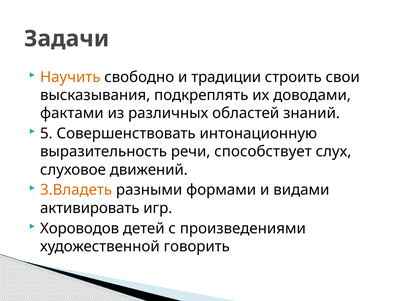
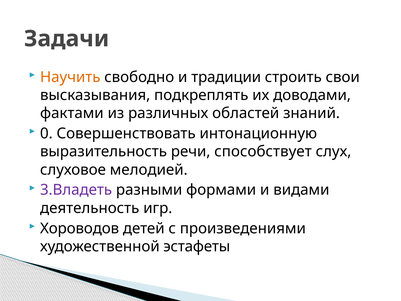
5: 5 -> 0
движений: движений -> мелодией
3.Владеть colour: orange -> purple
активировать: активировать -> деятельность
говорить: говорить -> эстафеты
